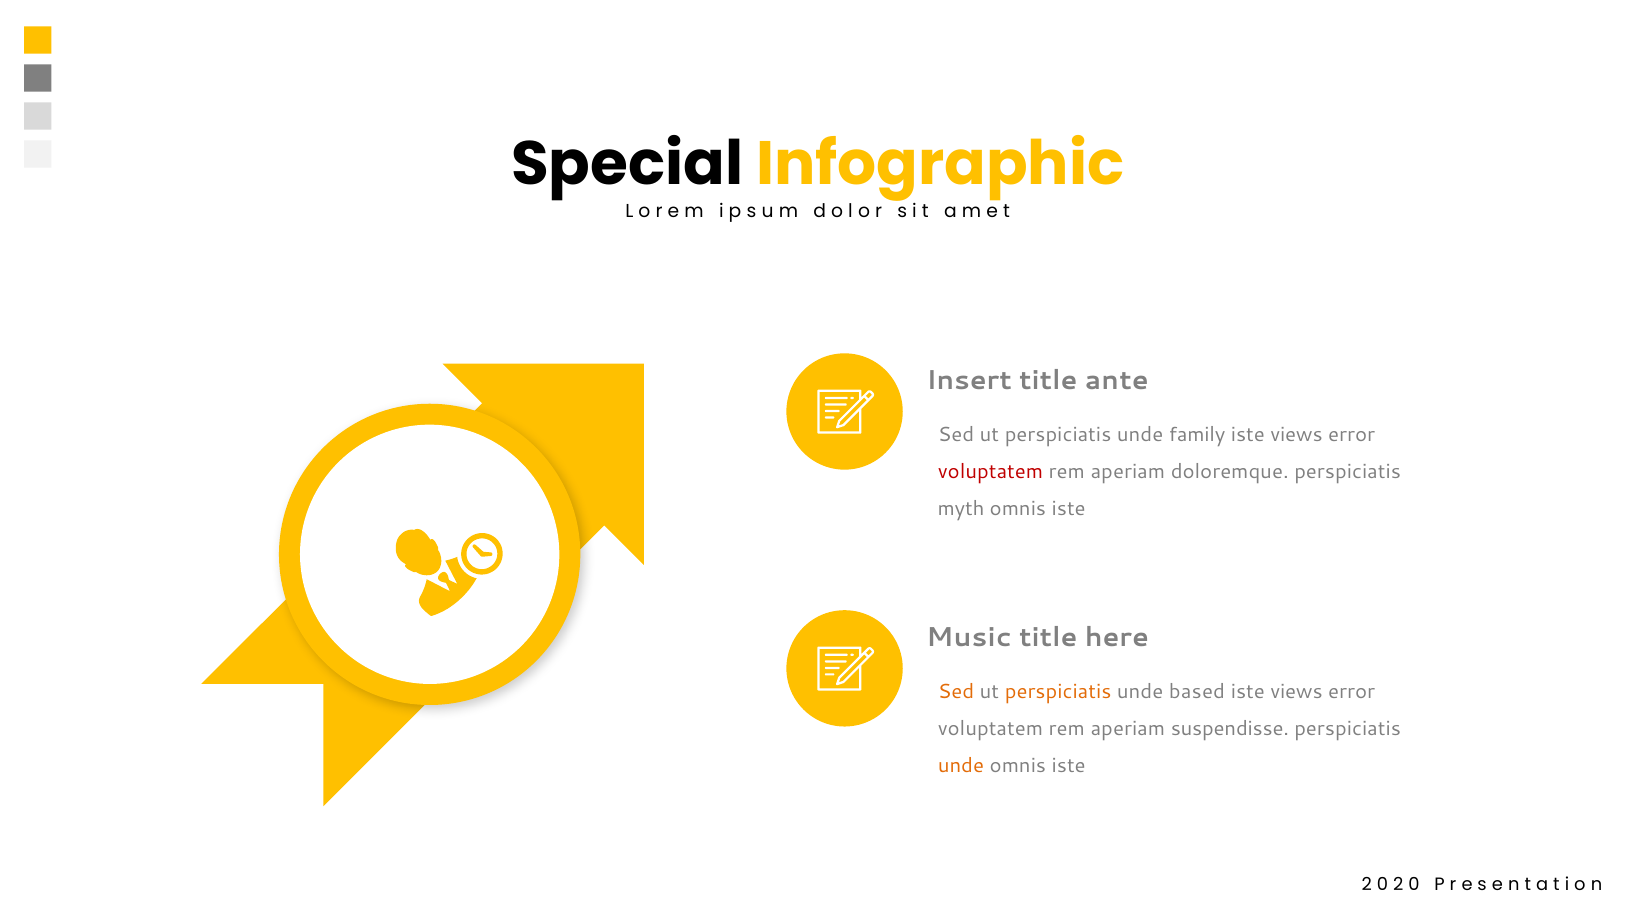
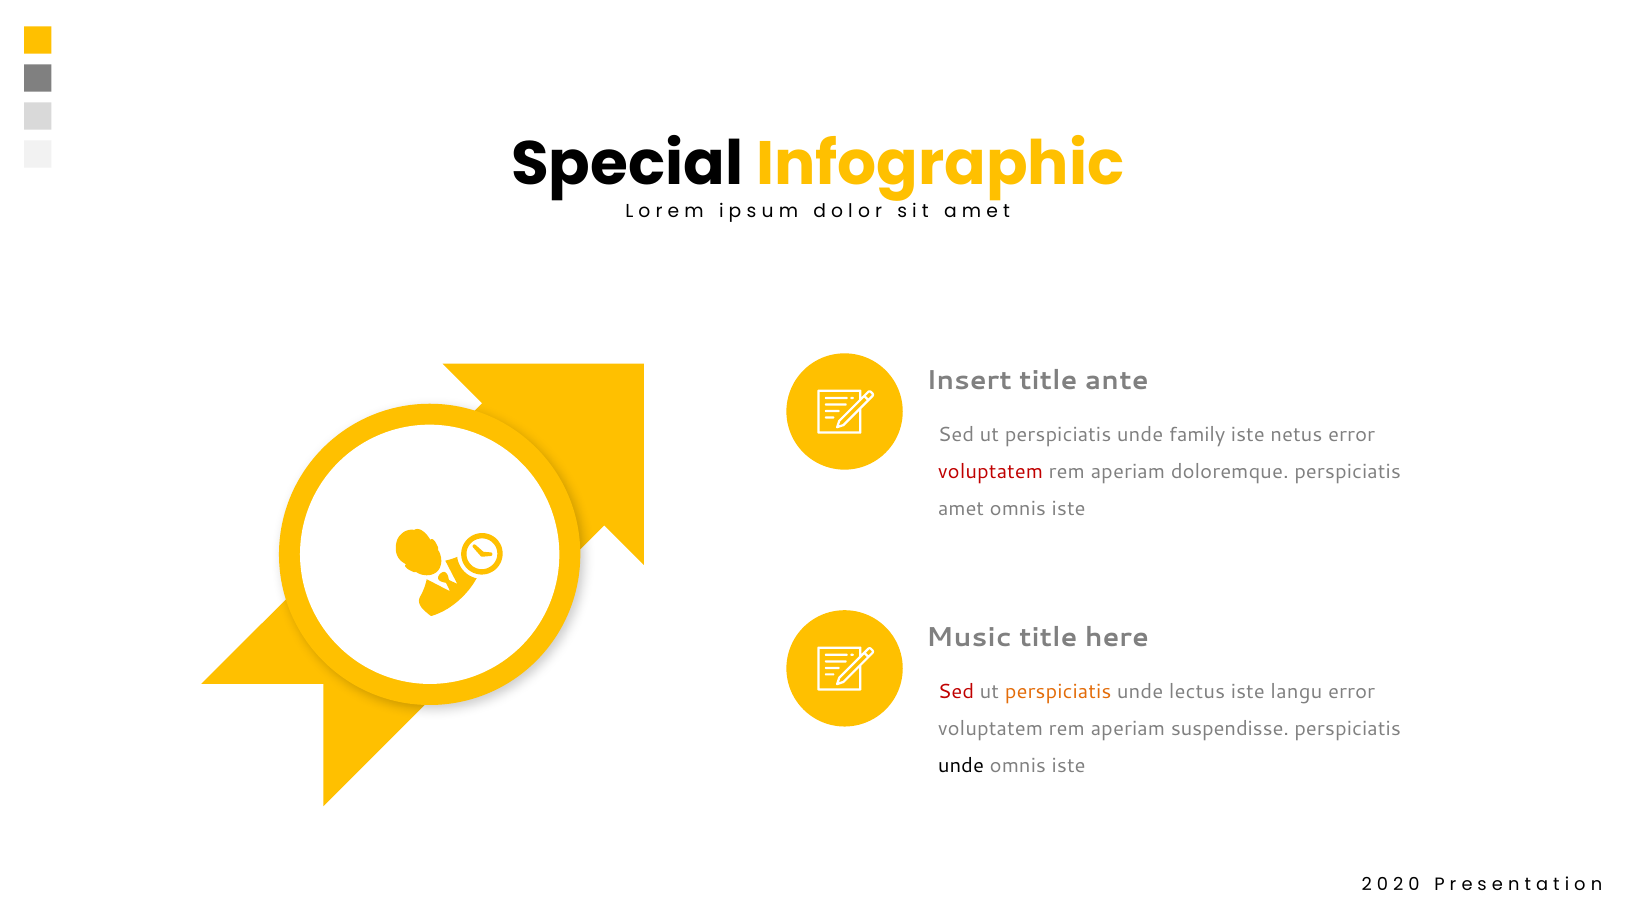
views at (1297, 435): views -> netus
myth: myth -> amet
Sed at (956, 692) colour: orange -> red
based: based -> lectus
views at (1297, 692): views -> langu
unde at (961, 766) colour: orange -> black
